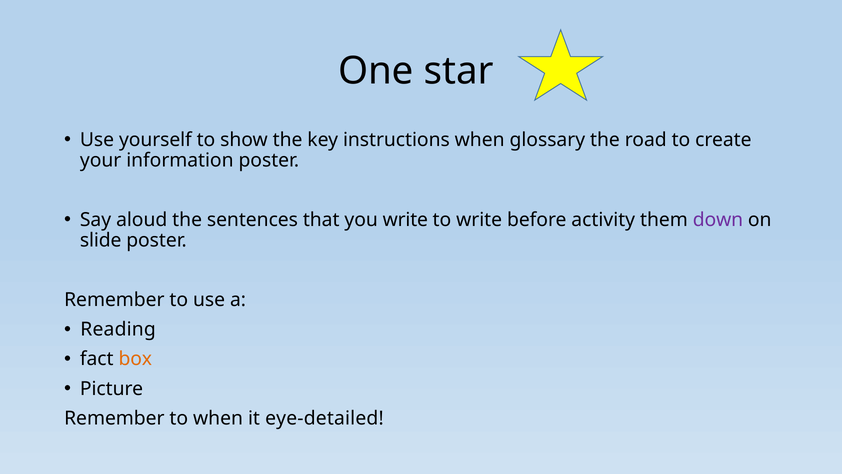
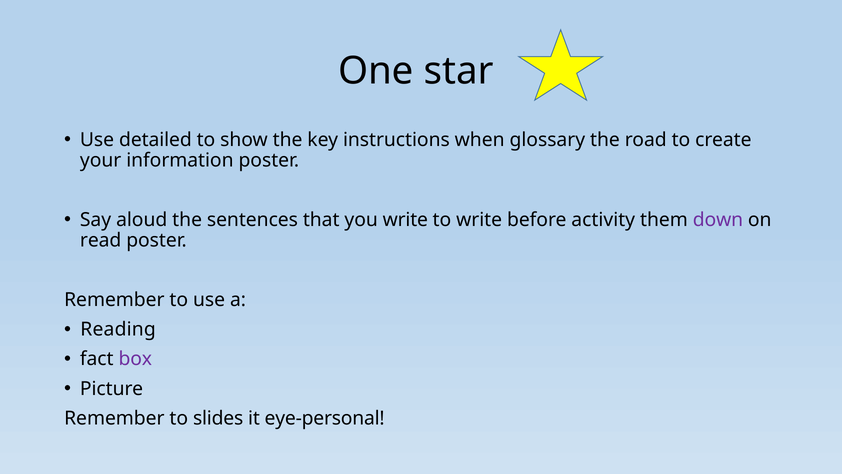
yourself: yourself -> detailed
slide: slide -> read
box colour: orange -> purple
to when: when -> slides
eye-detailed: eye-detailed -> eye-personal
